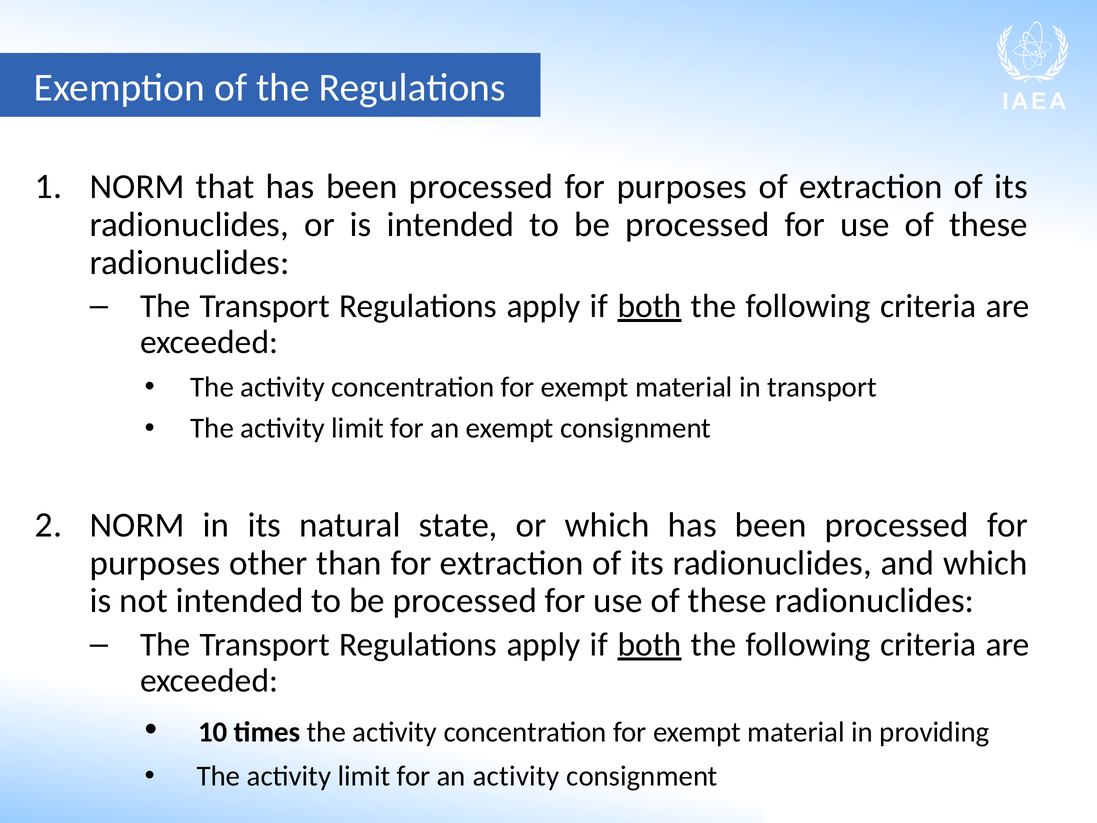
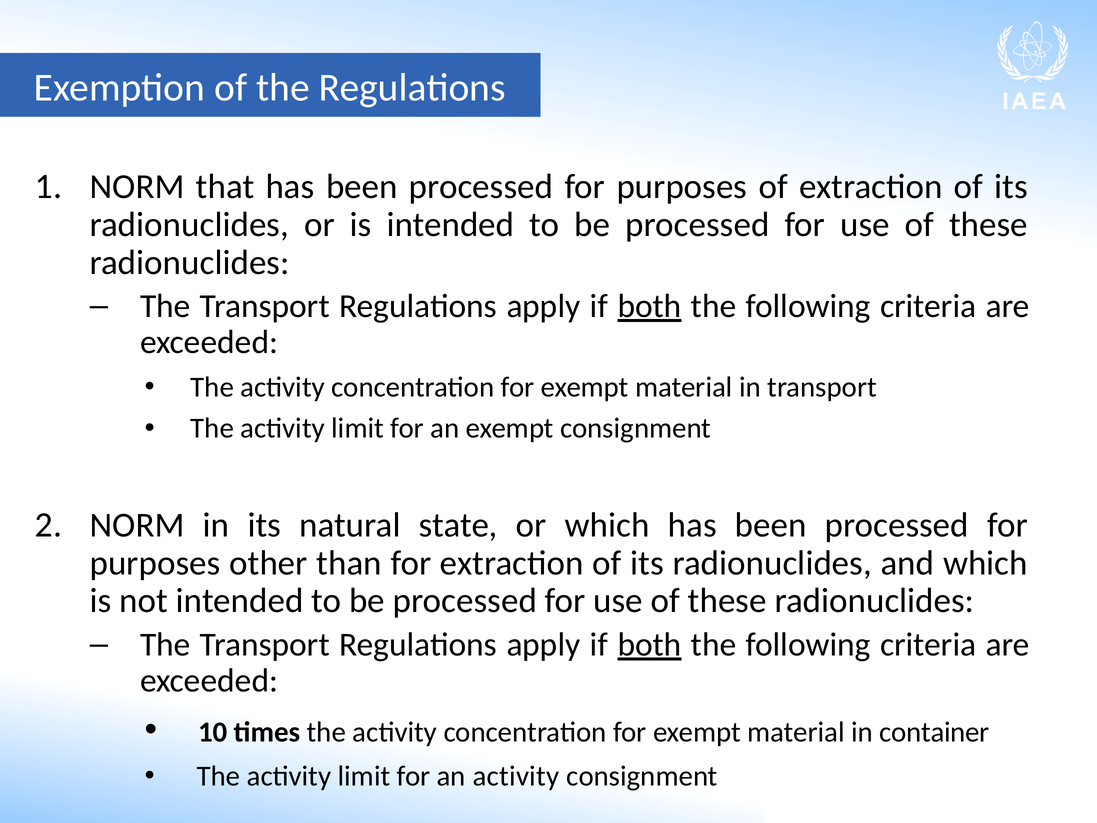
providing: providing -> container
